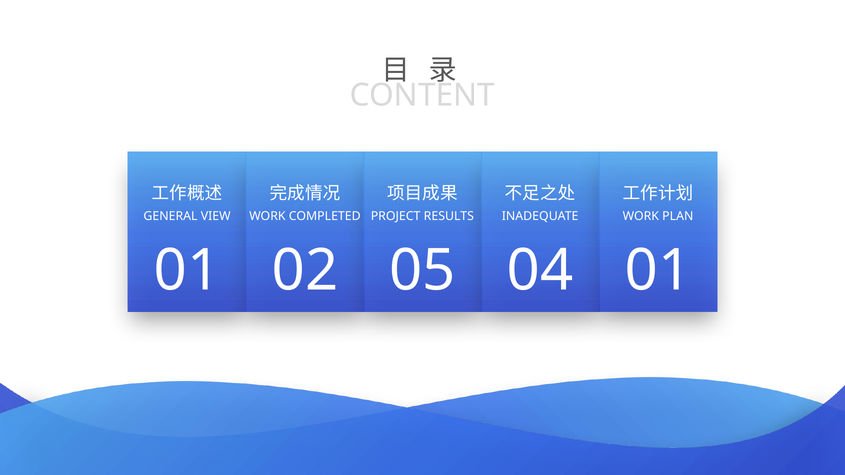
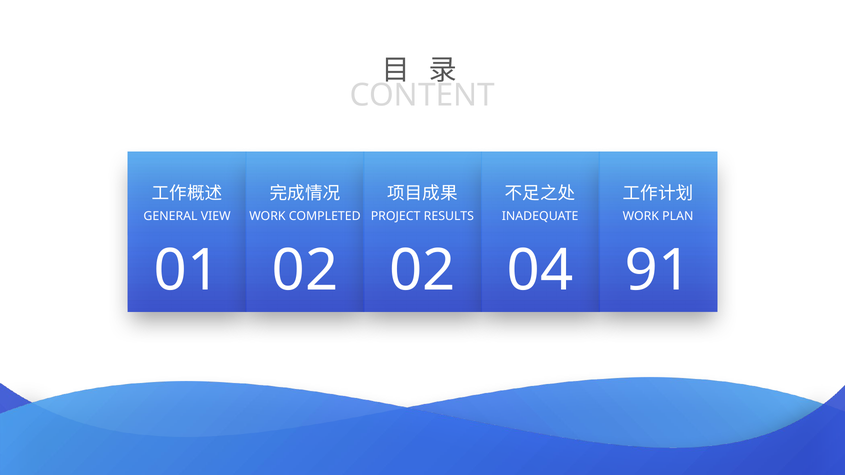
02 05: 05 -> 02
04 01: 01 -> 91
